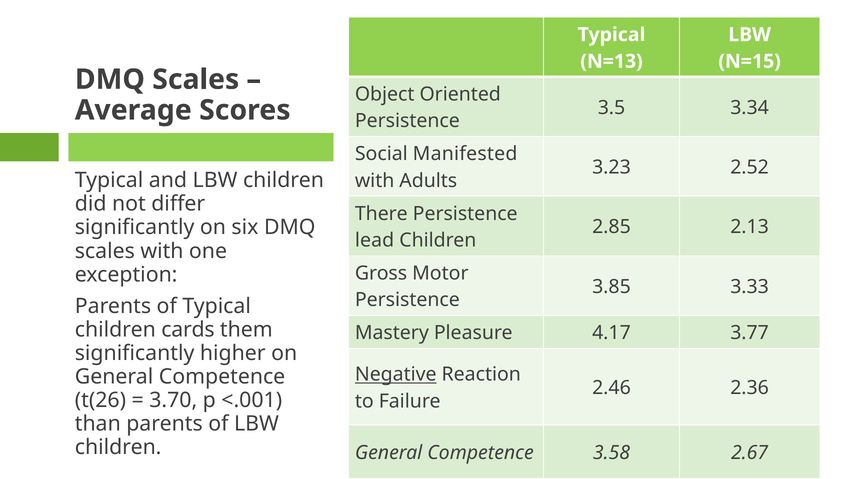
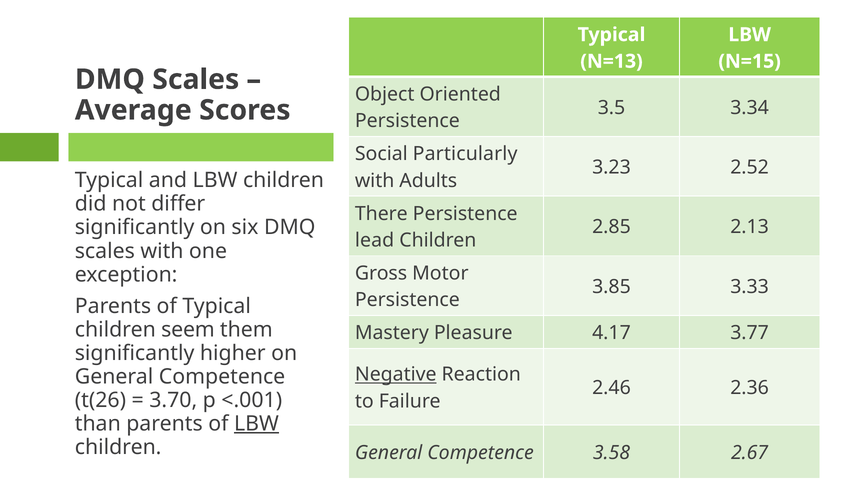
Manifested: Manifested -> Particularly
cards: cards -> seem
LBW at (256, 424) underline: none -> present
